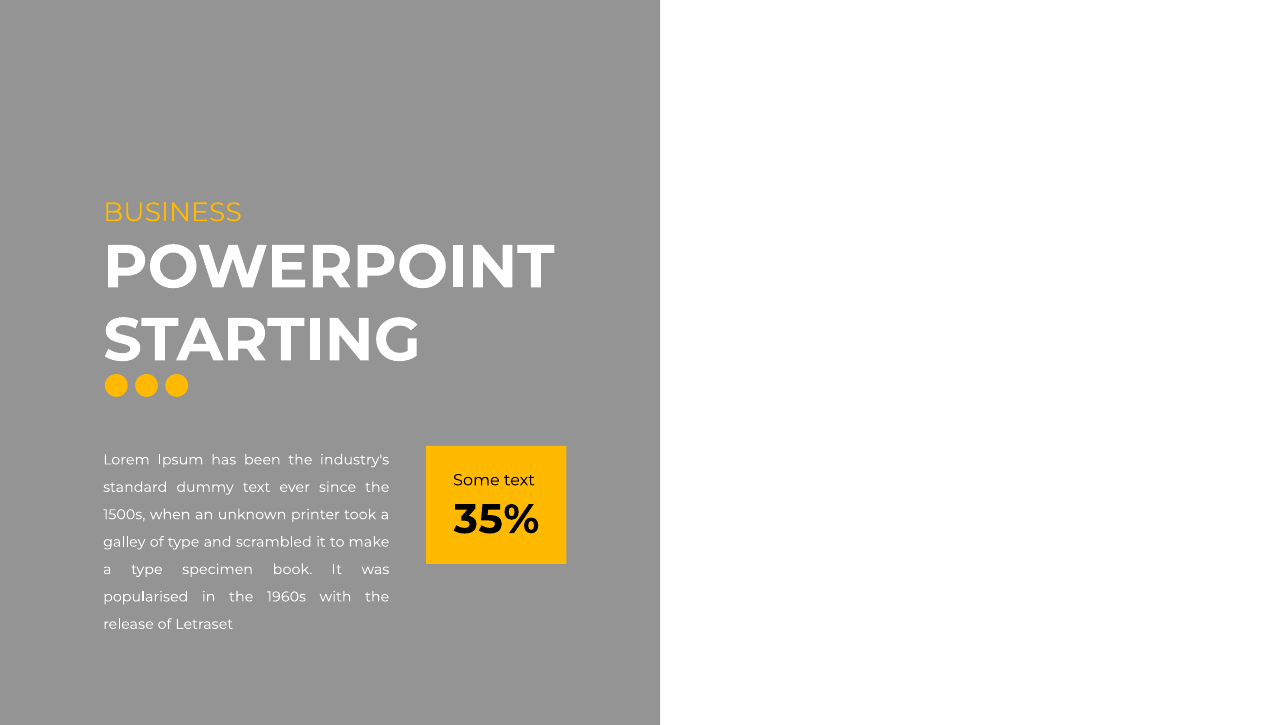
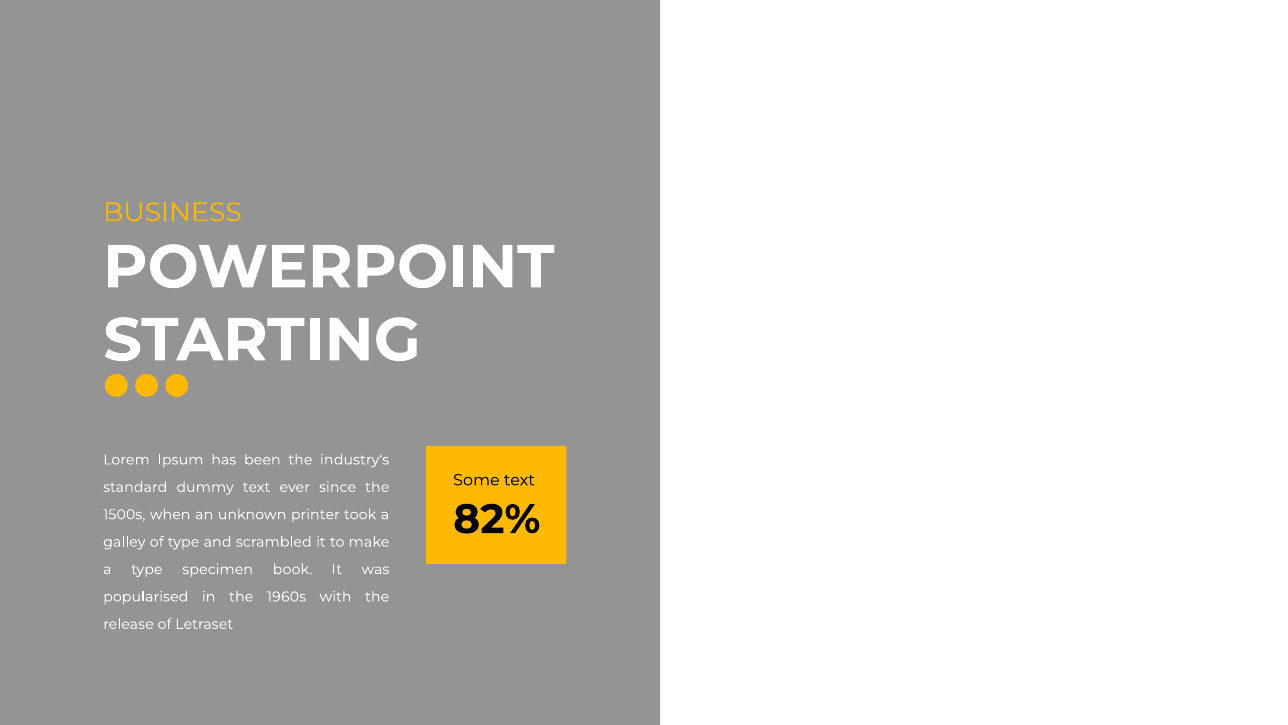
35%: 35% -> 82%
